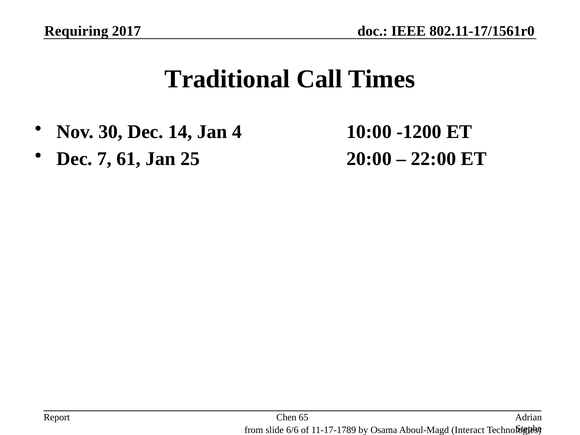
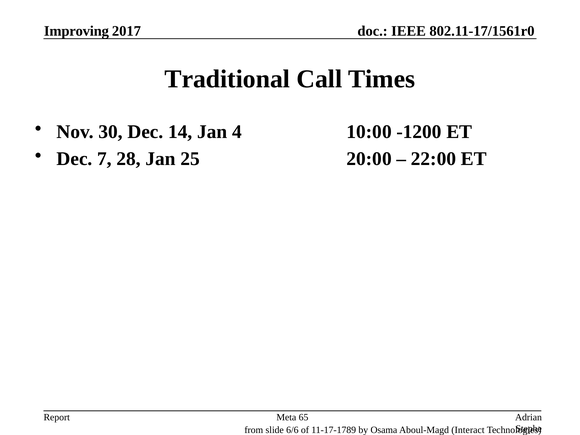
Requiring: Requiring -> Improving
61: 61 -> 28
Chen: Chen -> Meta
